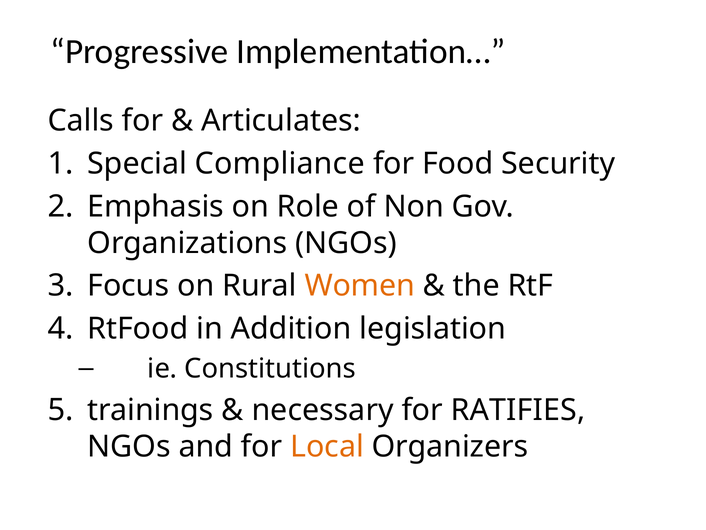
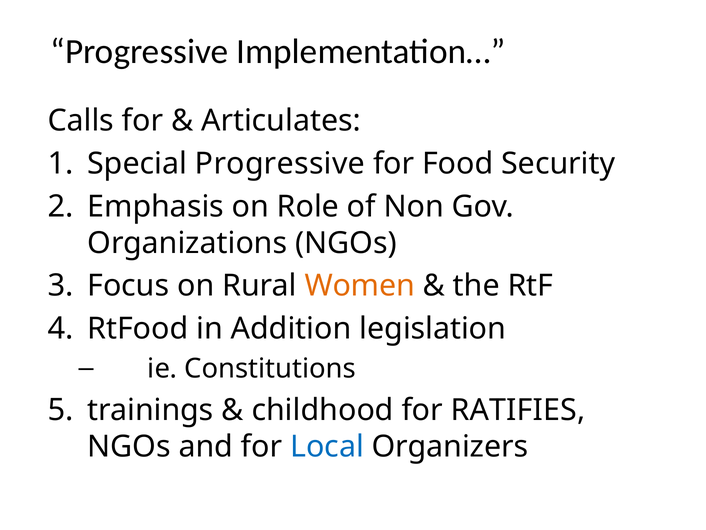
Special Compliance: Compliance -> Progressive
necessary: necessary -> childhood
Local colour: orange -> blue
